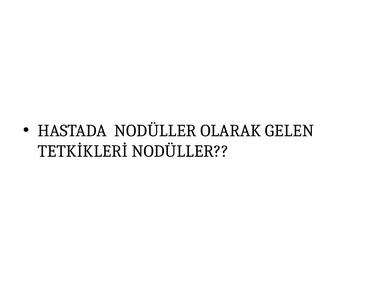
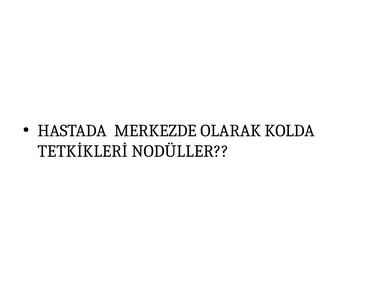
HASTADA NODÜLLER: NODÜLLER -> MERKEZDE
GELEN: GELEN -> KOLDA
